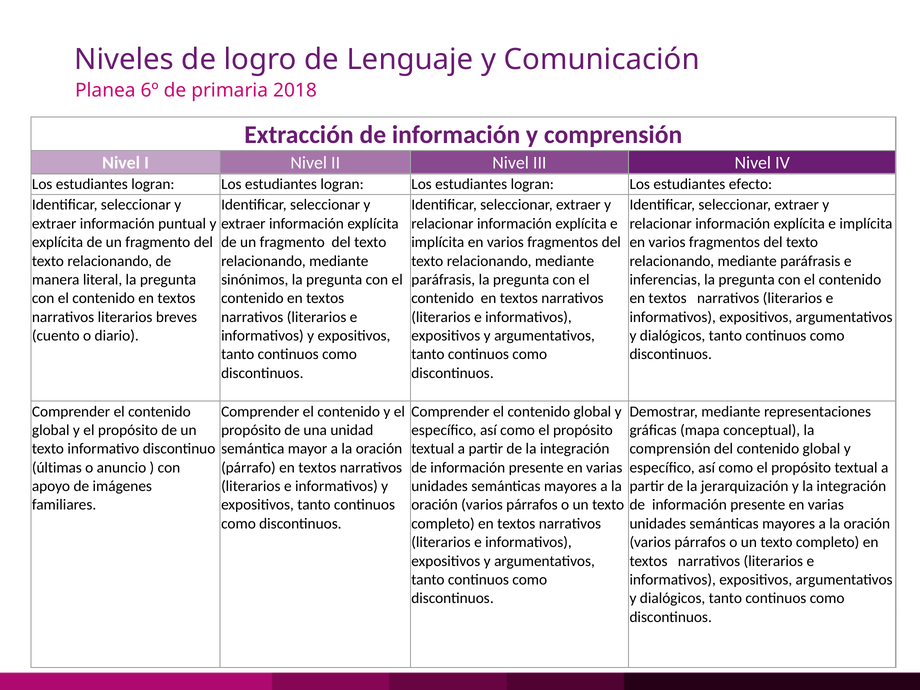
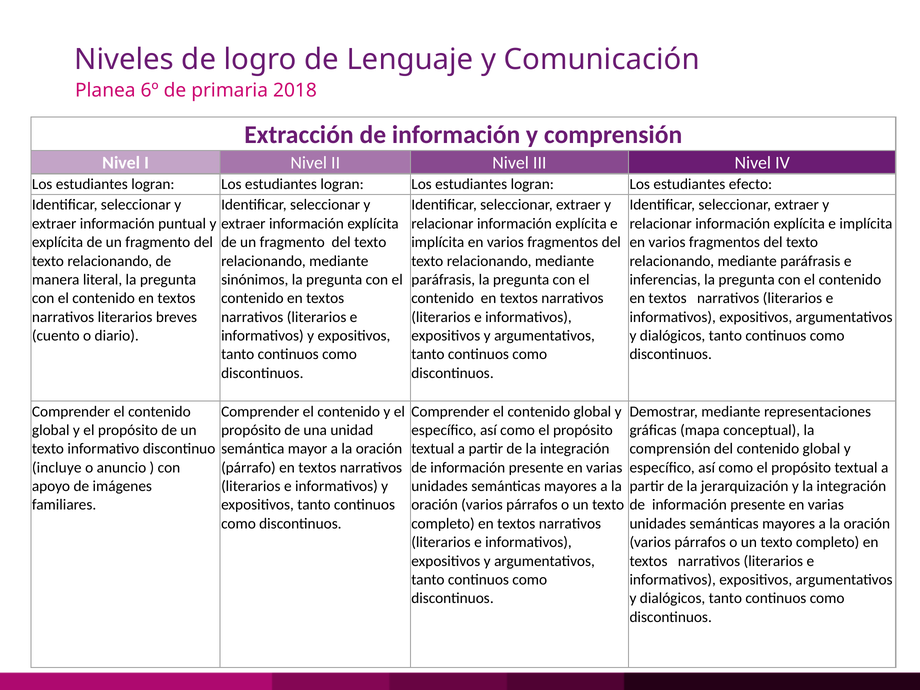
últimas: últimas -> incluye
